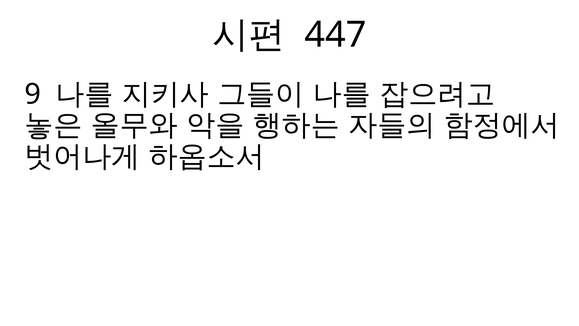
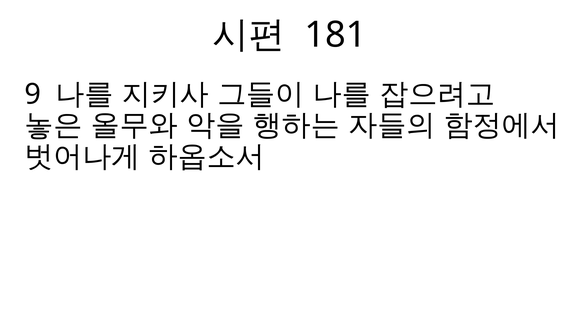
447: 447 -> 181
